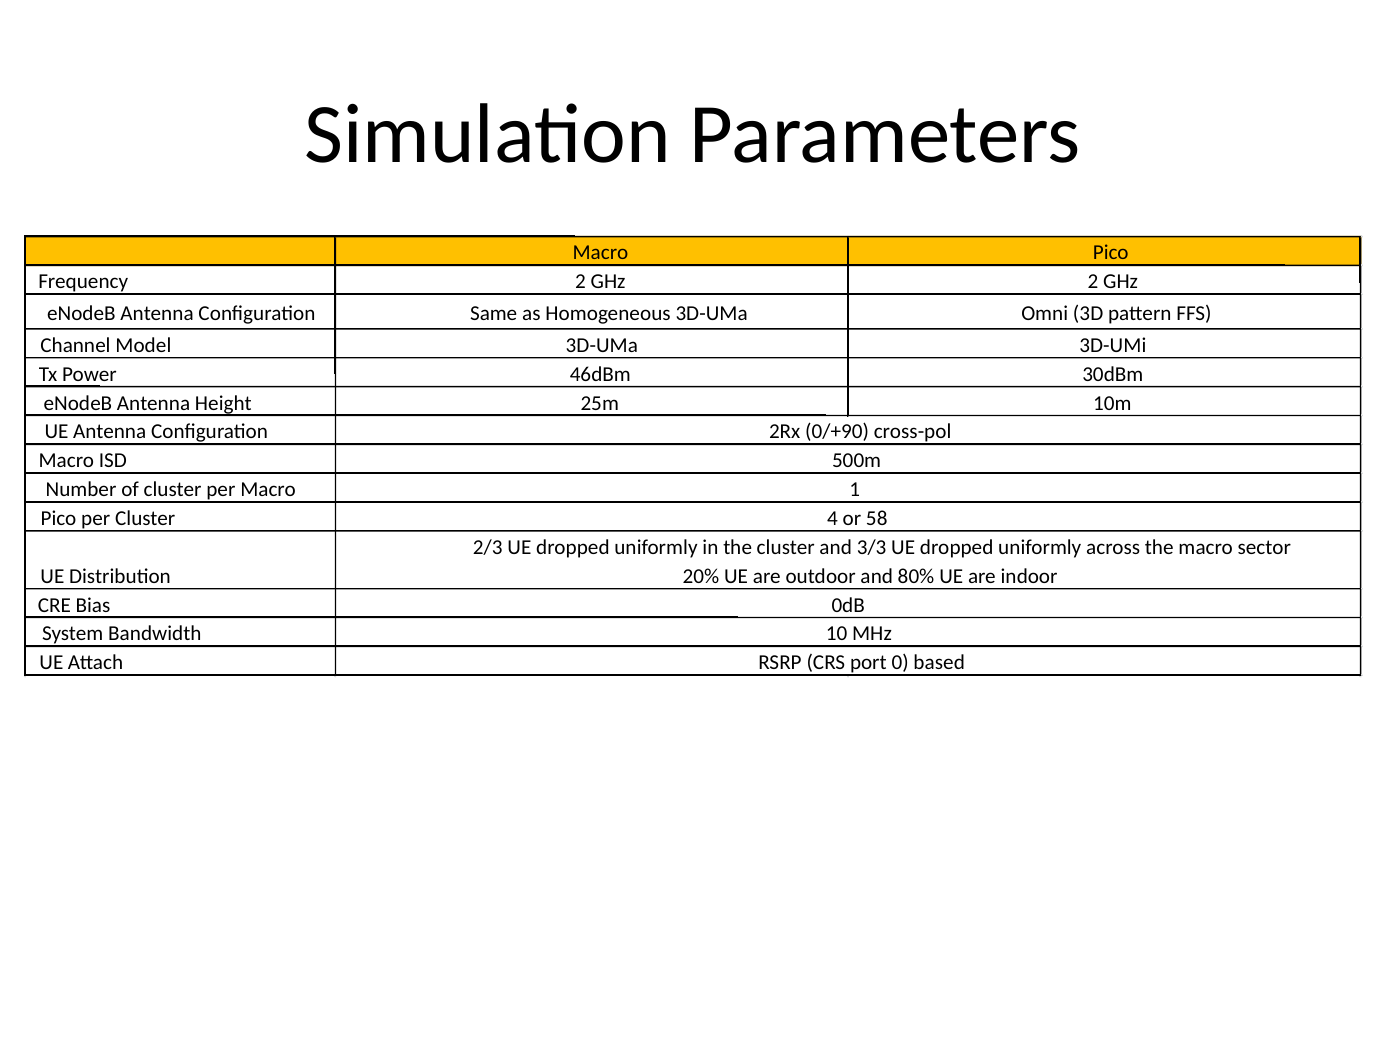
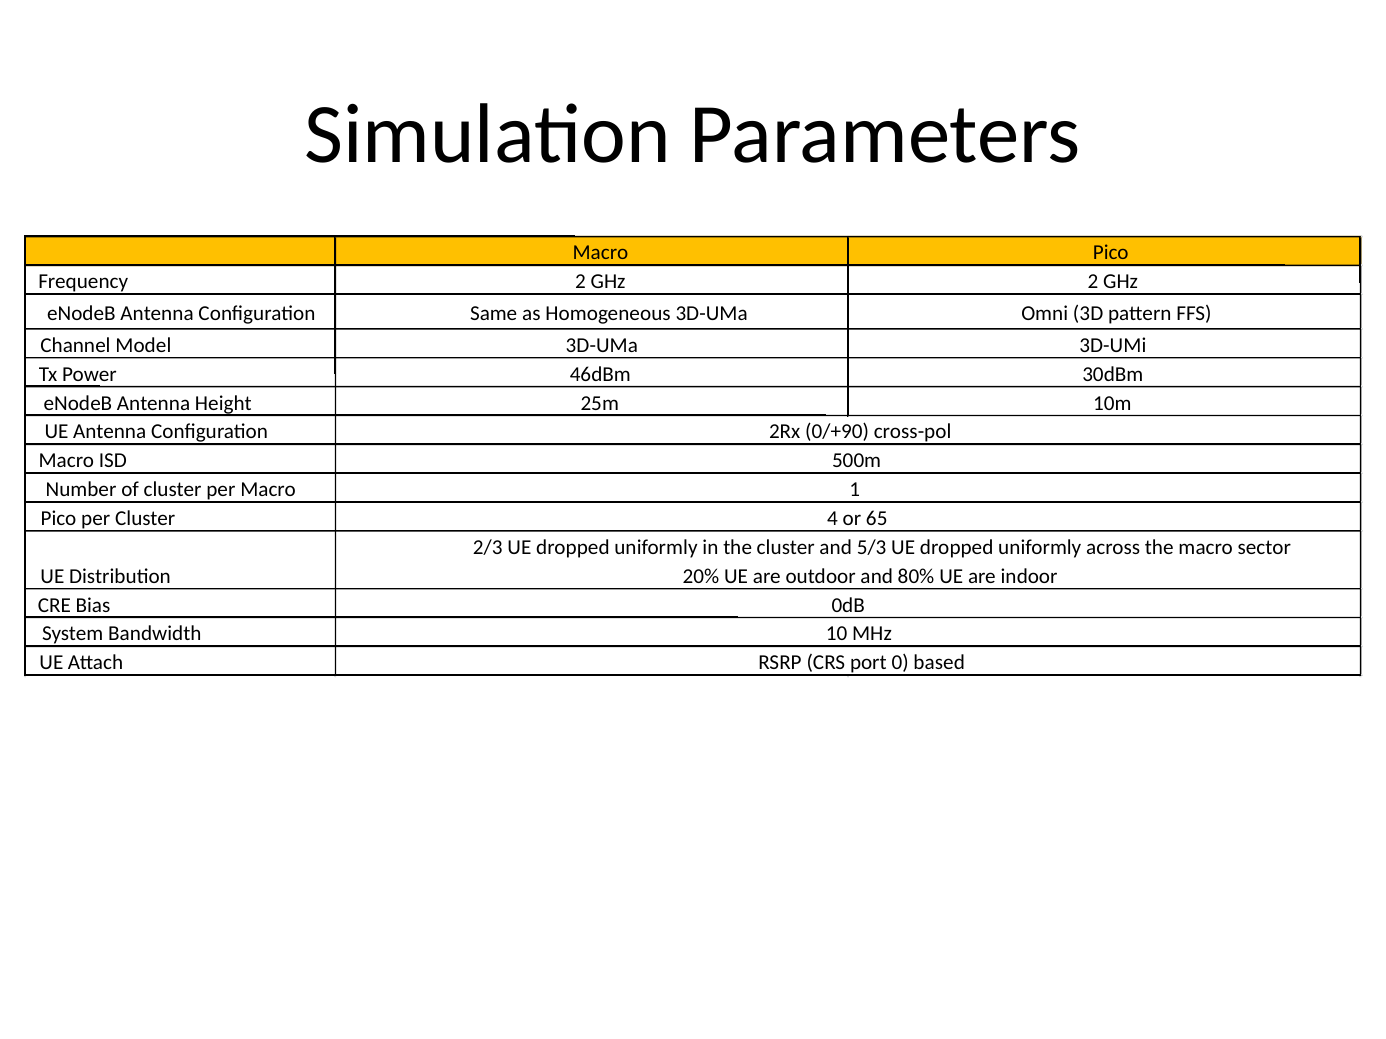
58: 58 -> 65
3/3: 3/3 -> 5/3
